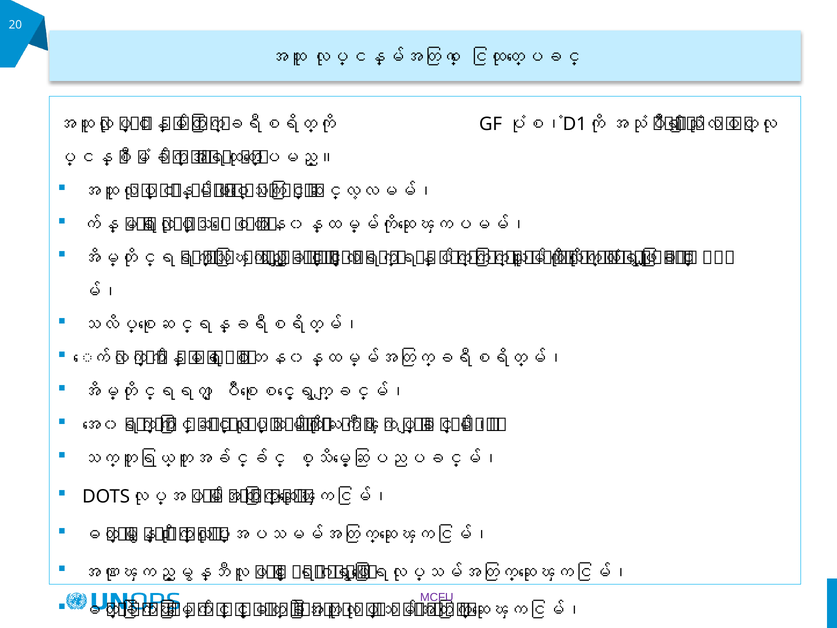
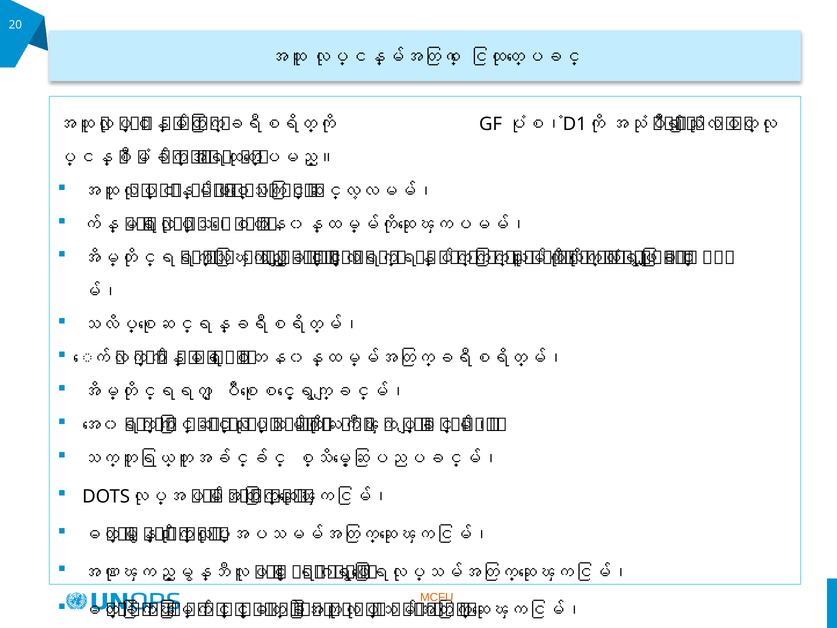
MCFU colour: purple -> orange
